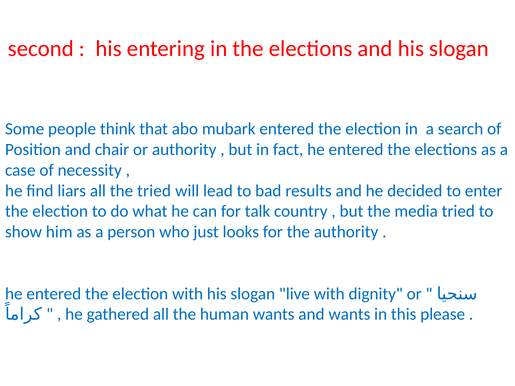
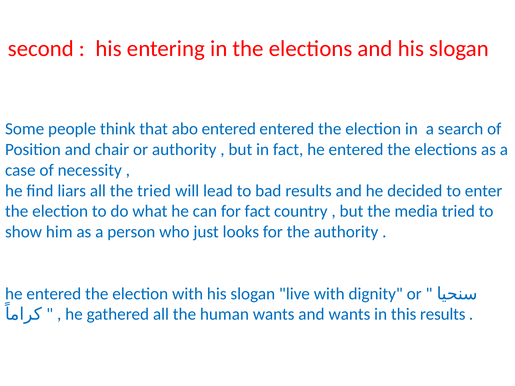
abo mubark: mubark -> entered
for talk: talk -> fact
this please: please -> results
